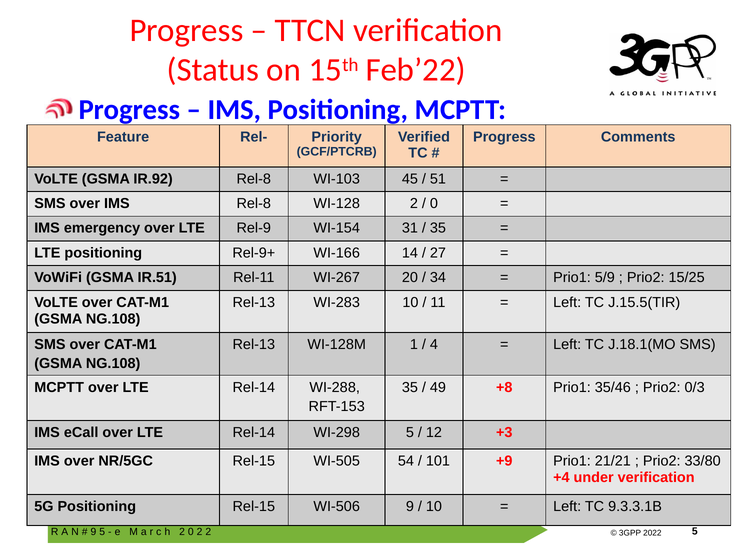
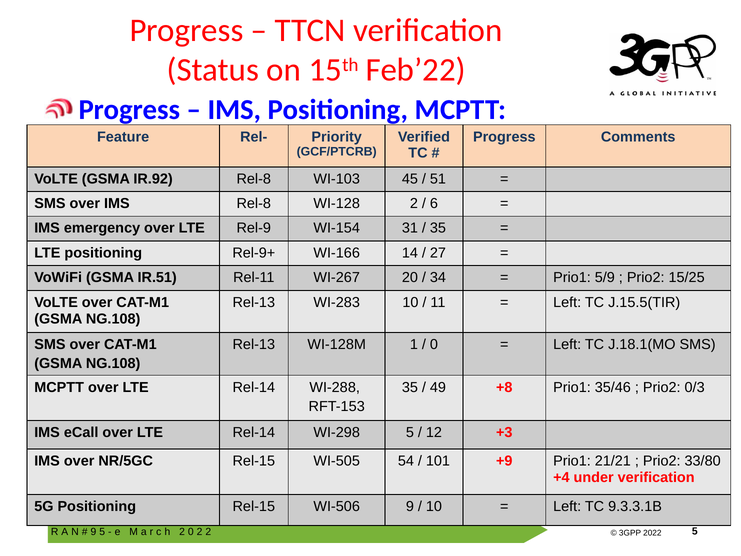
0 at (434, 203): 0 -> 6
4 at (434, 344): 4 -> 0
